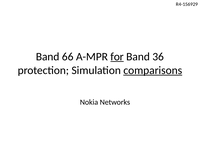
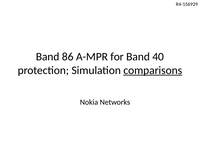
66: 66 -> 86
for underline: present -> none
36: 36 -> 40
